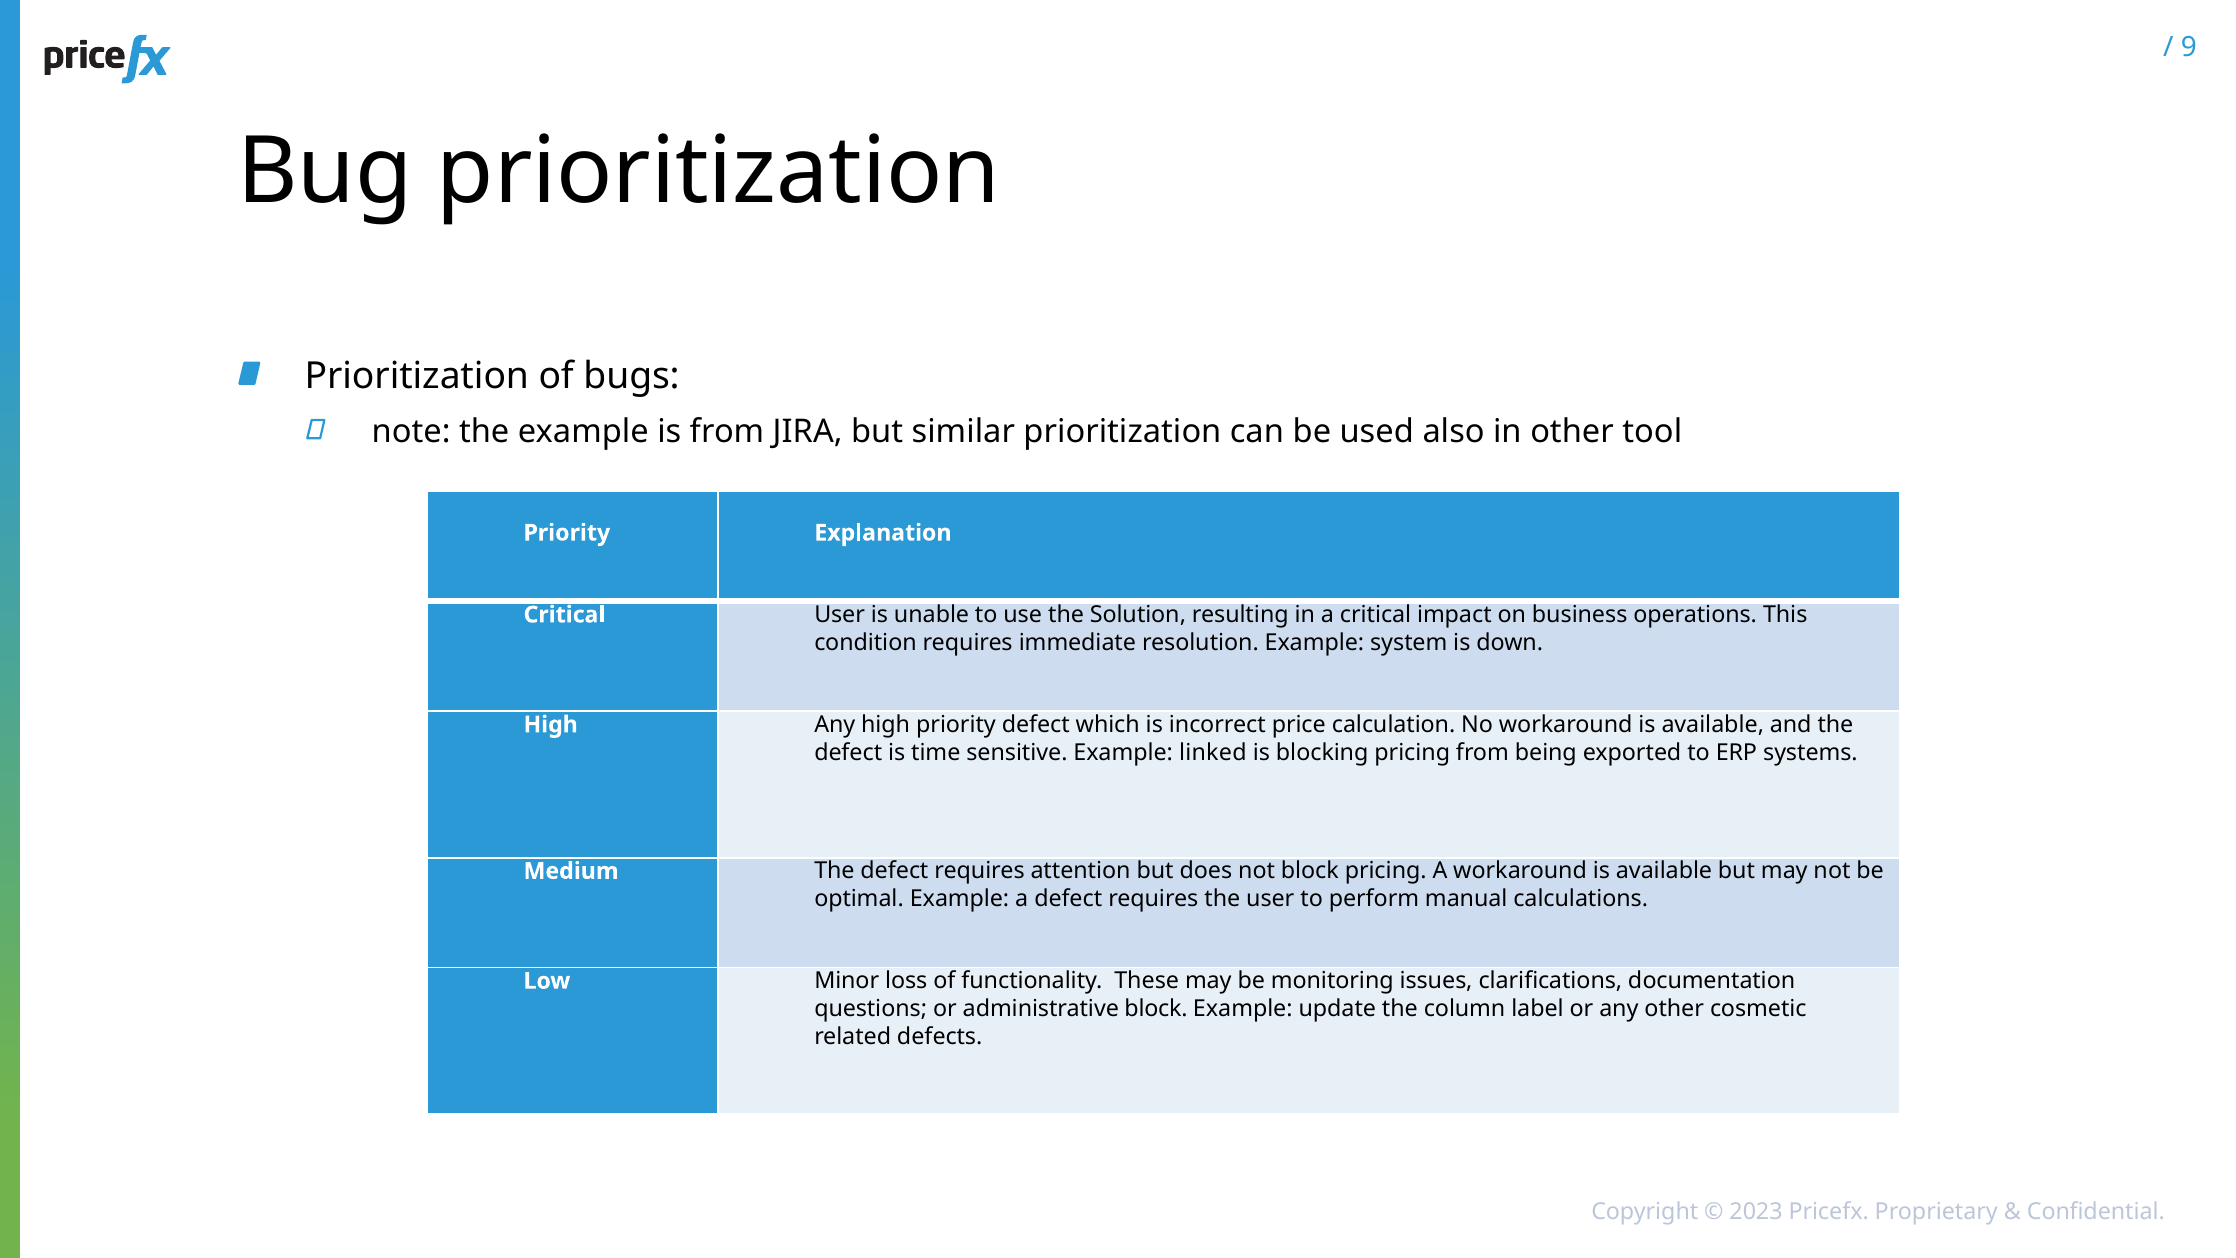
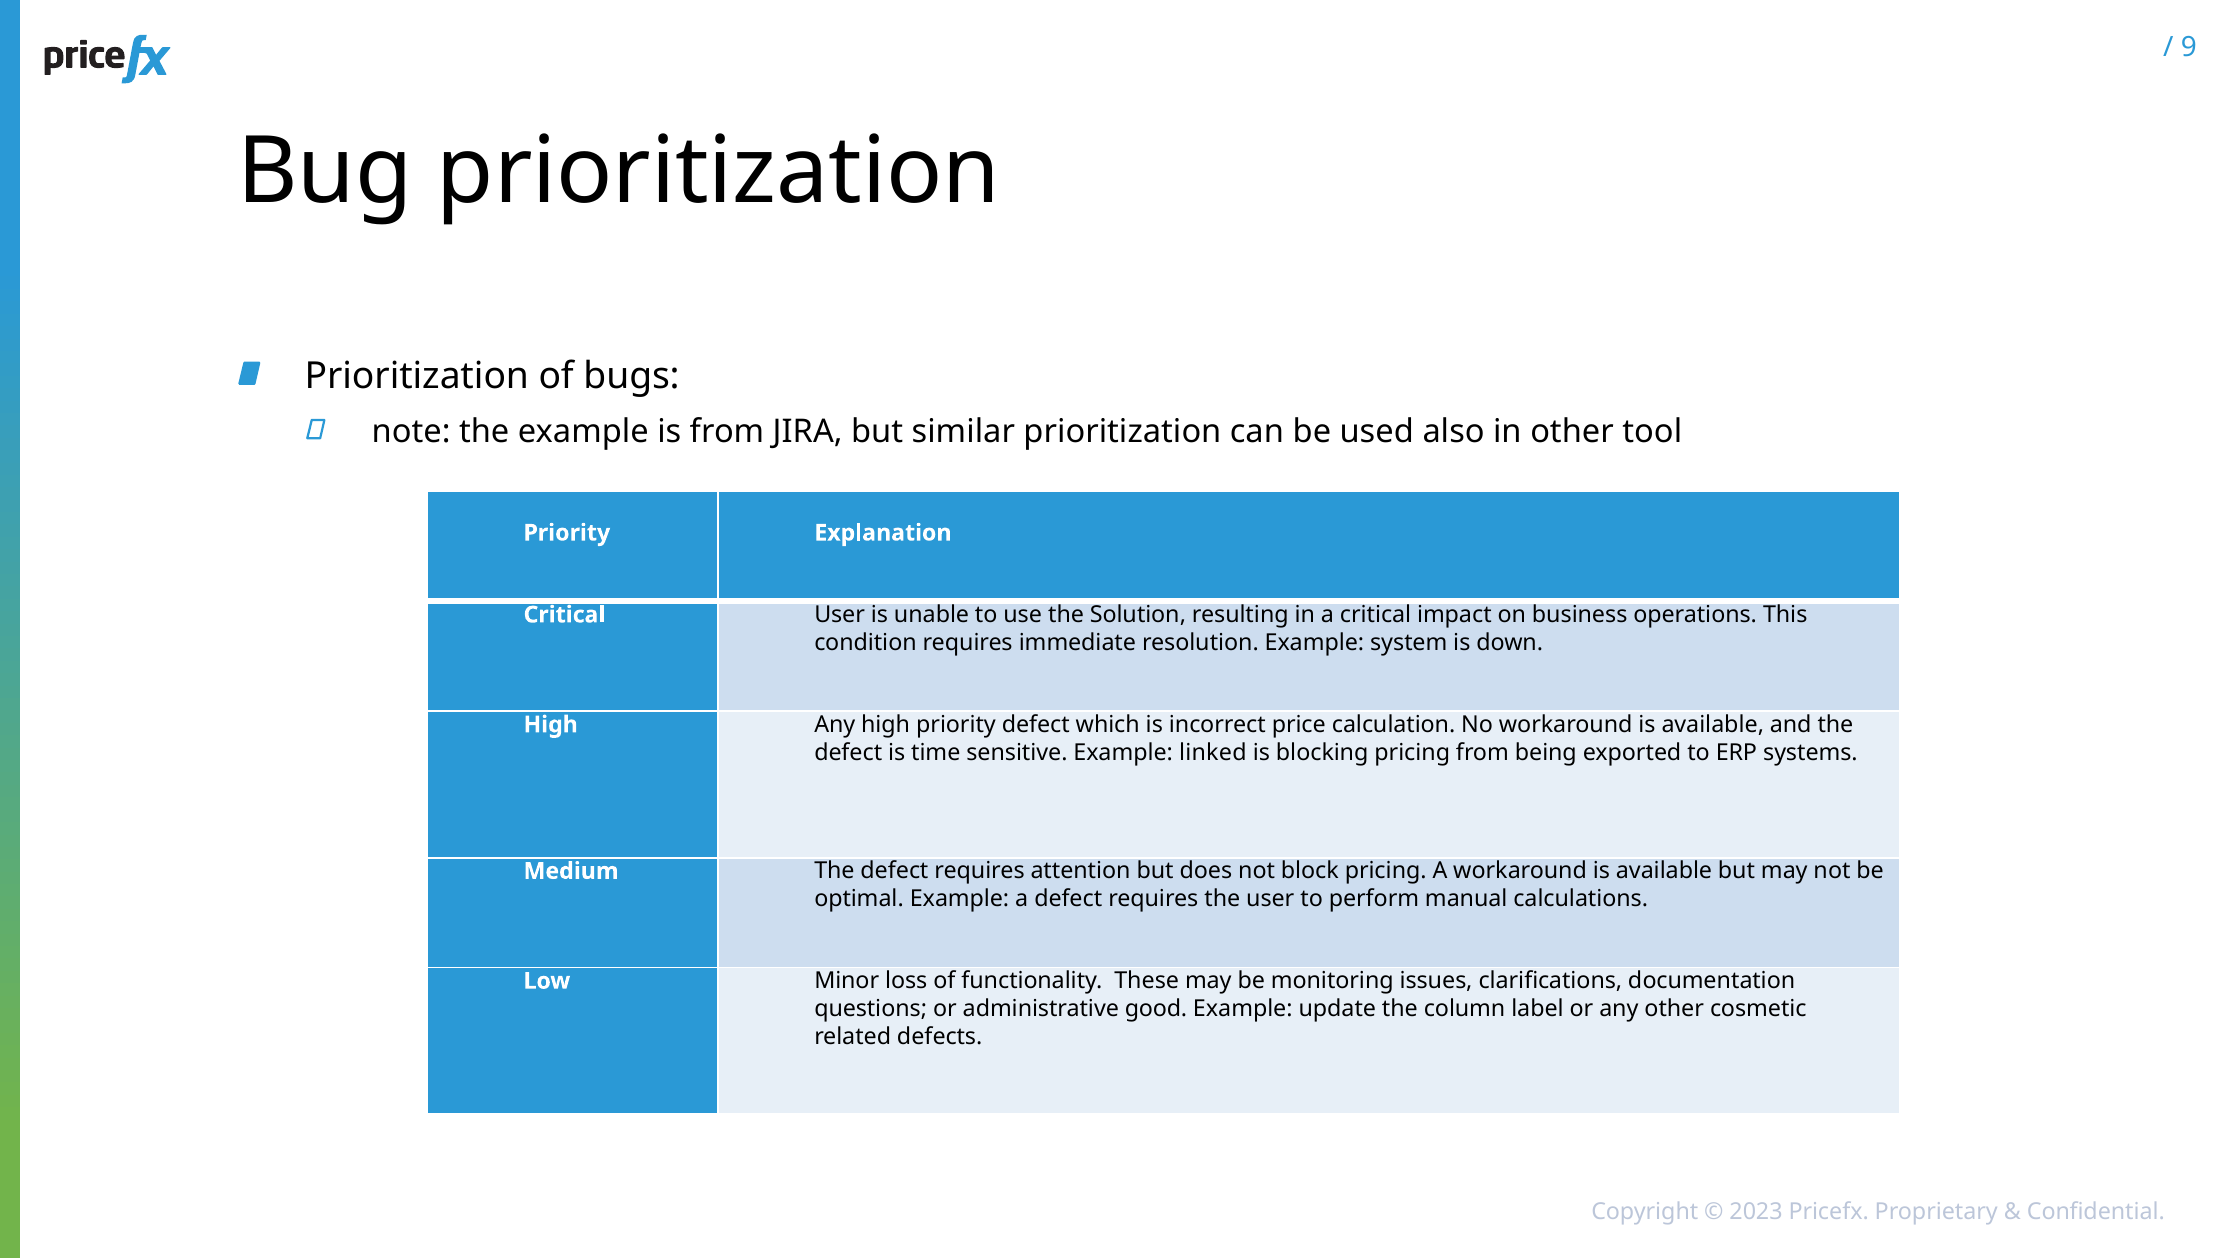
administrative block: block -> good
